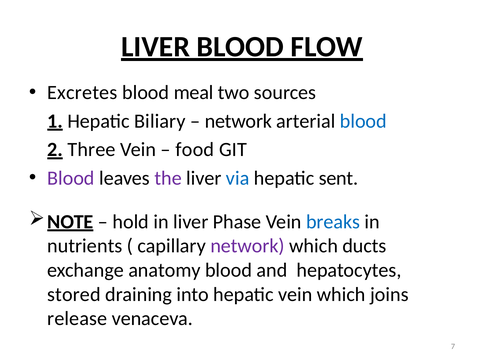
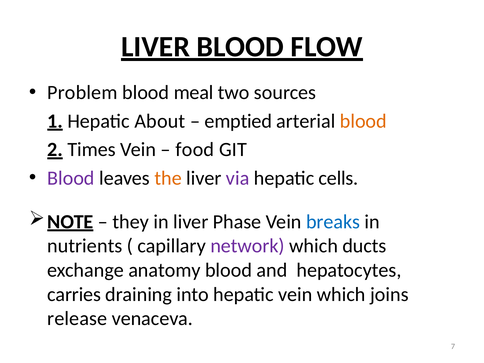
Excretes: Excretes -> Problem
Biliary: Biliary -> About
network at (238, 121): network -> emptied
blood at (363, 121) colour: blue -> orange
Three: Three -> Times
the colour: purple -> orange
via colour: blue -> purple
sent: sent -> cells
hold: hold -> they
stored: stored -> carries
